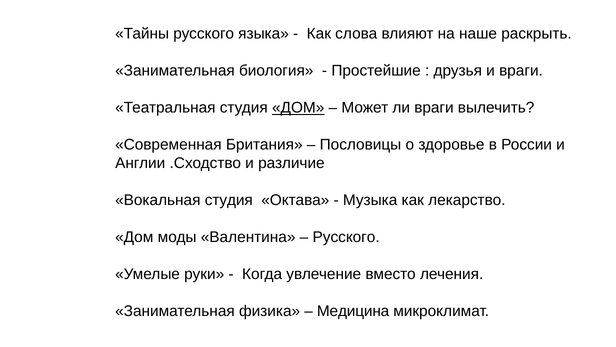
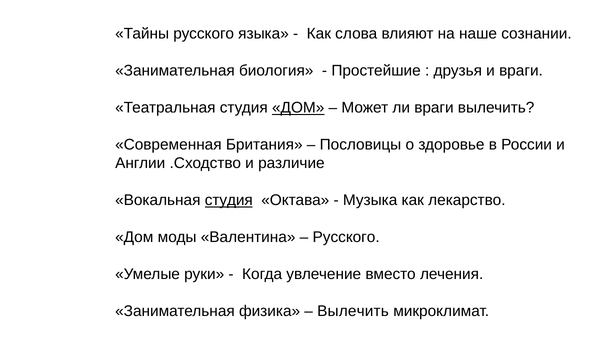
раскрыть: раскрыть -> сознании
студия at (229, 200) underline: none -> present
Медицина at (353, 311): Медицина -> Вылечить
